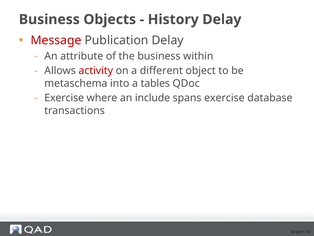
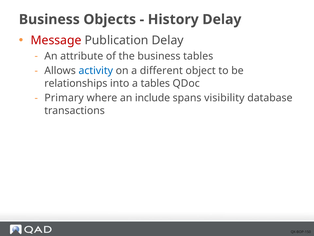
business within: within -> tables
activity colour: red -> blue
metaschema: metaschema -> relationships
Exercise at (64, 98): Exercise -> Primary
spans exercise: exercise -> visibility
